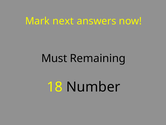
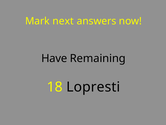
Must: Must -> Have
Number: Number -> Lopresti
